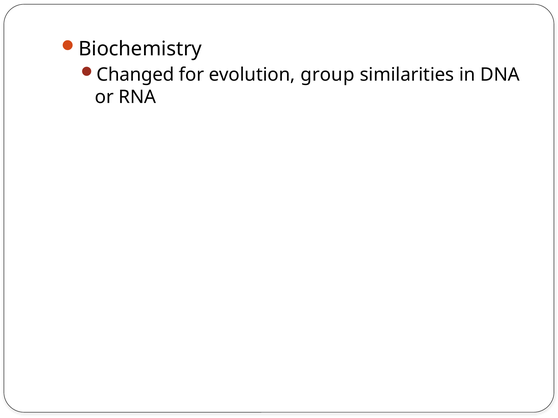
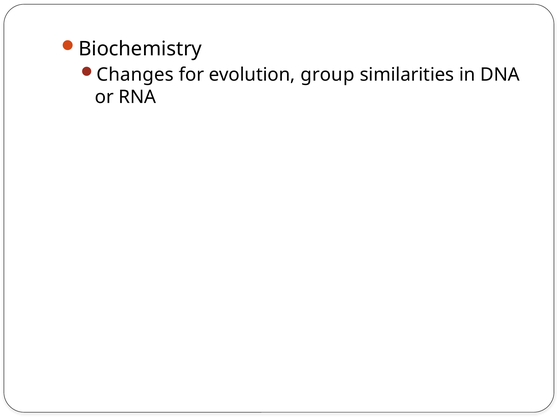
Changed: Changed -> Changes
